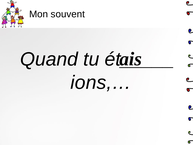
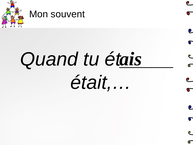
ions,…: ions,… -> était,…
